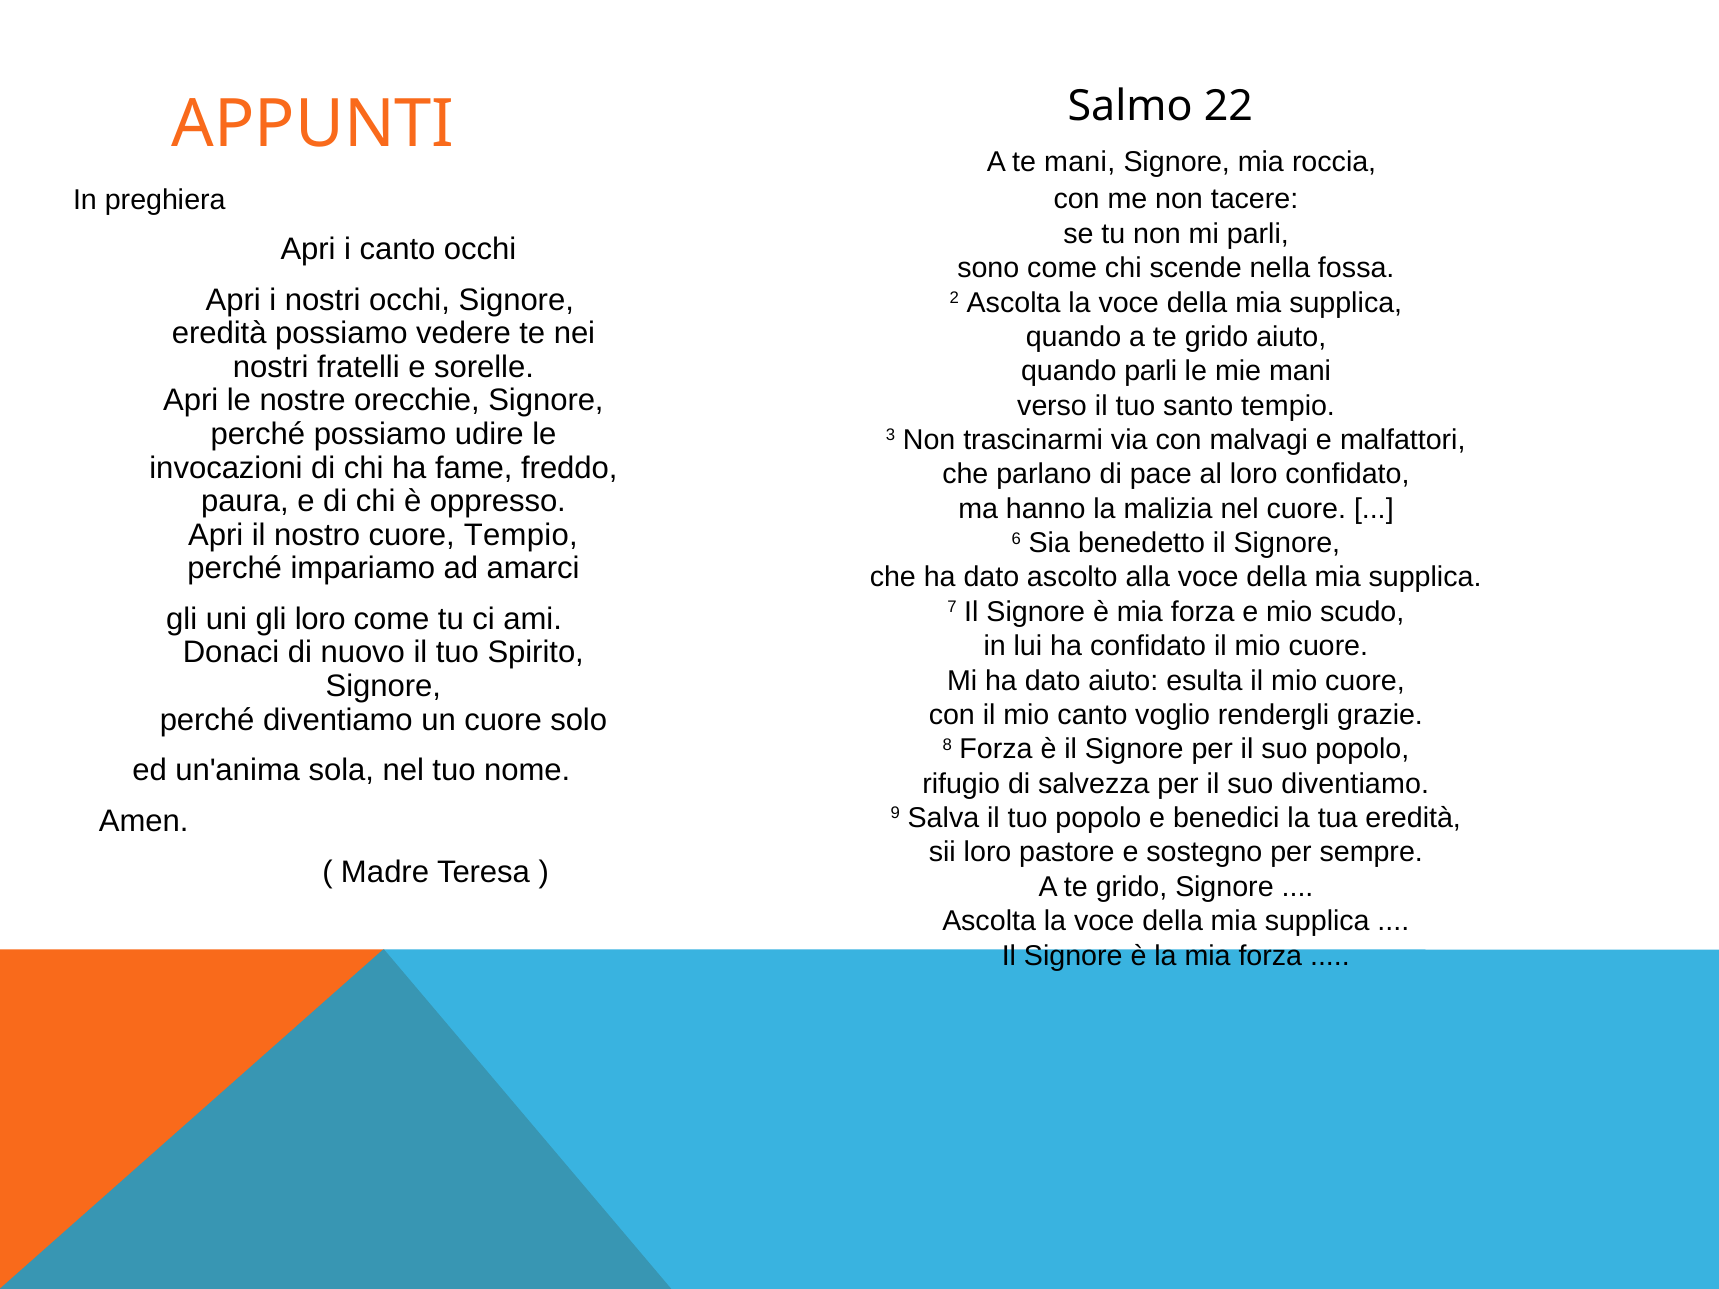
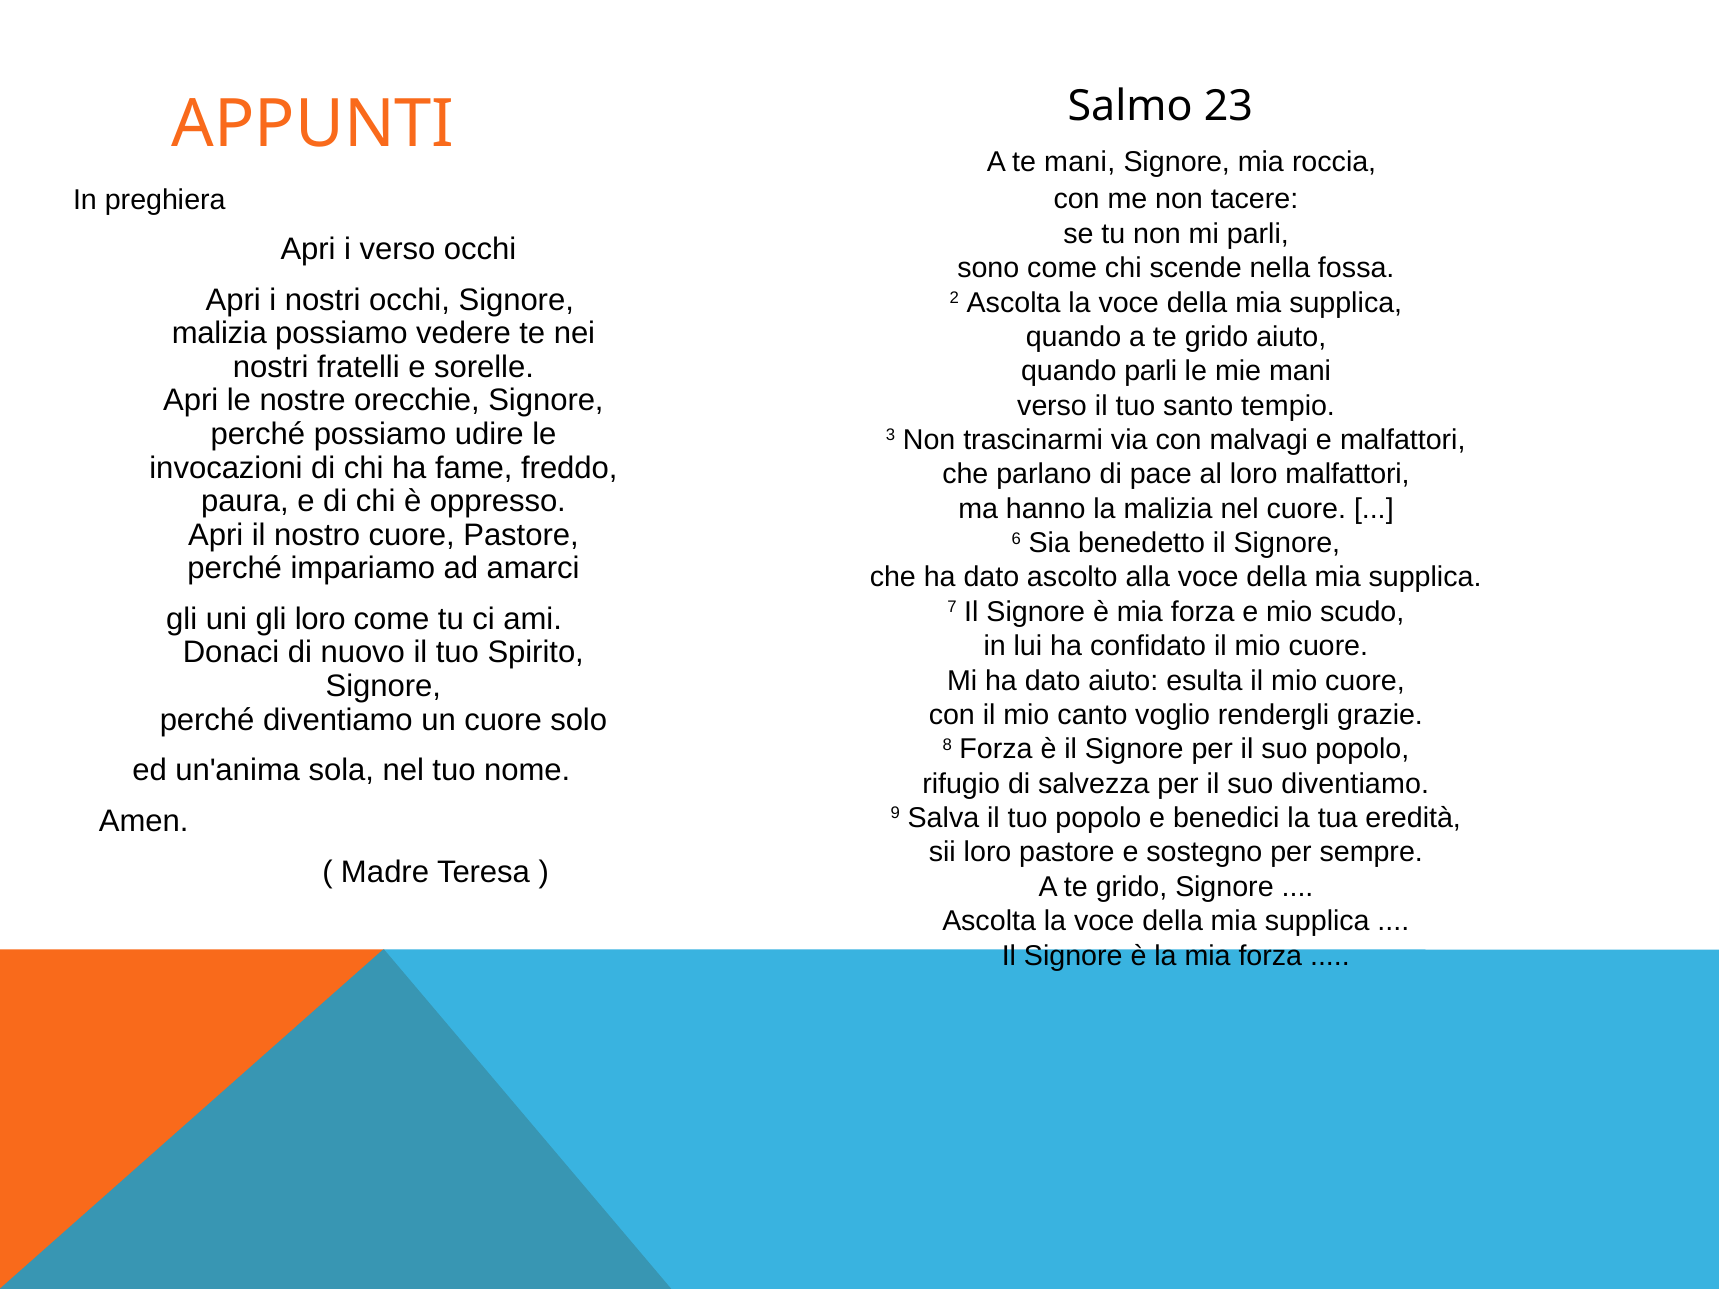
22: 22 -> 23
i canto: canto -> verso
eredità at (219, 334): eredità -> malizia
loro confidato: confidato -> malfattori
cuore Tempio: Tempio -> Pastore
